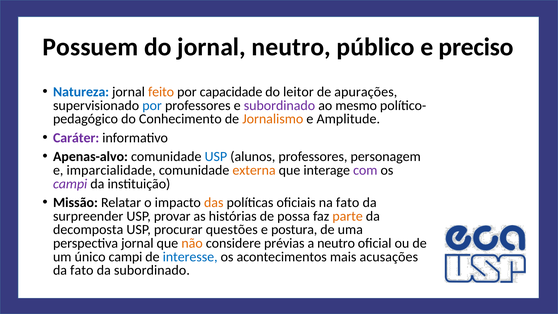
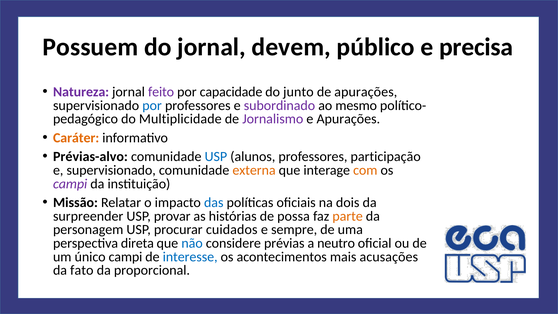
jornal neutro: neutro -> devem
preciso: preciso -> precisa
Natureza colour: blue -> purple
feito colour: orange -> purple
leitor: leitor -> junto
Conhecimento: Conhecimento -> Multiplicidade
Jornalismo colour: orange -> purple
e Amplitude: Amplitude -> Apurações
Caráter colour: purple -> orange
Apenas-alvo: Apenas-alvo -> Prévias-alvo
personagem: personagem -> participação
e imparcialidade: imparcialidade -> supervisionado
com colour: purple -> orange
das colour: orange -> blue
na fato: fato -> dois
decomposta: decomposta -> personagem
questões: questões -> cuidados
postura: postura -> sempre
perspectiva jornal: jornal -> direta
não colour: orange -> blue
da subordinado: subordinado -> proporcional
